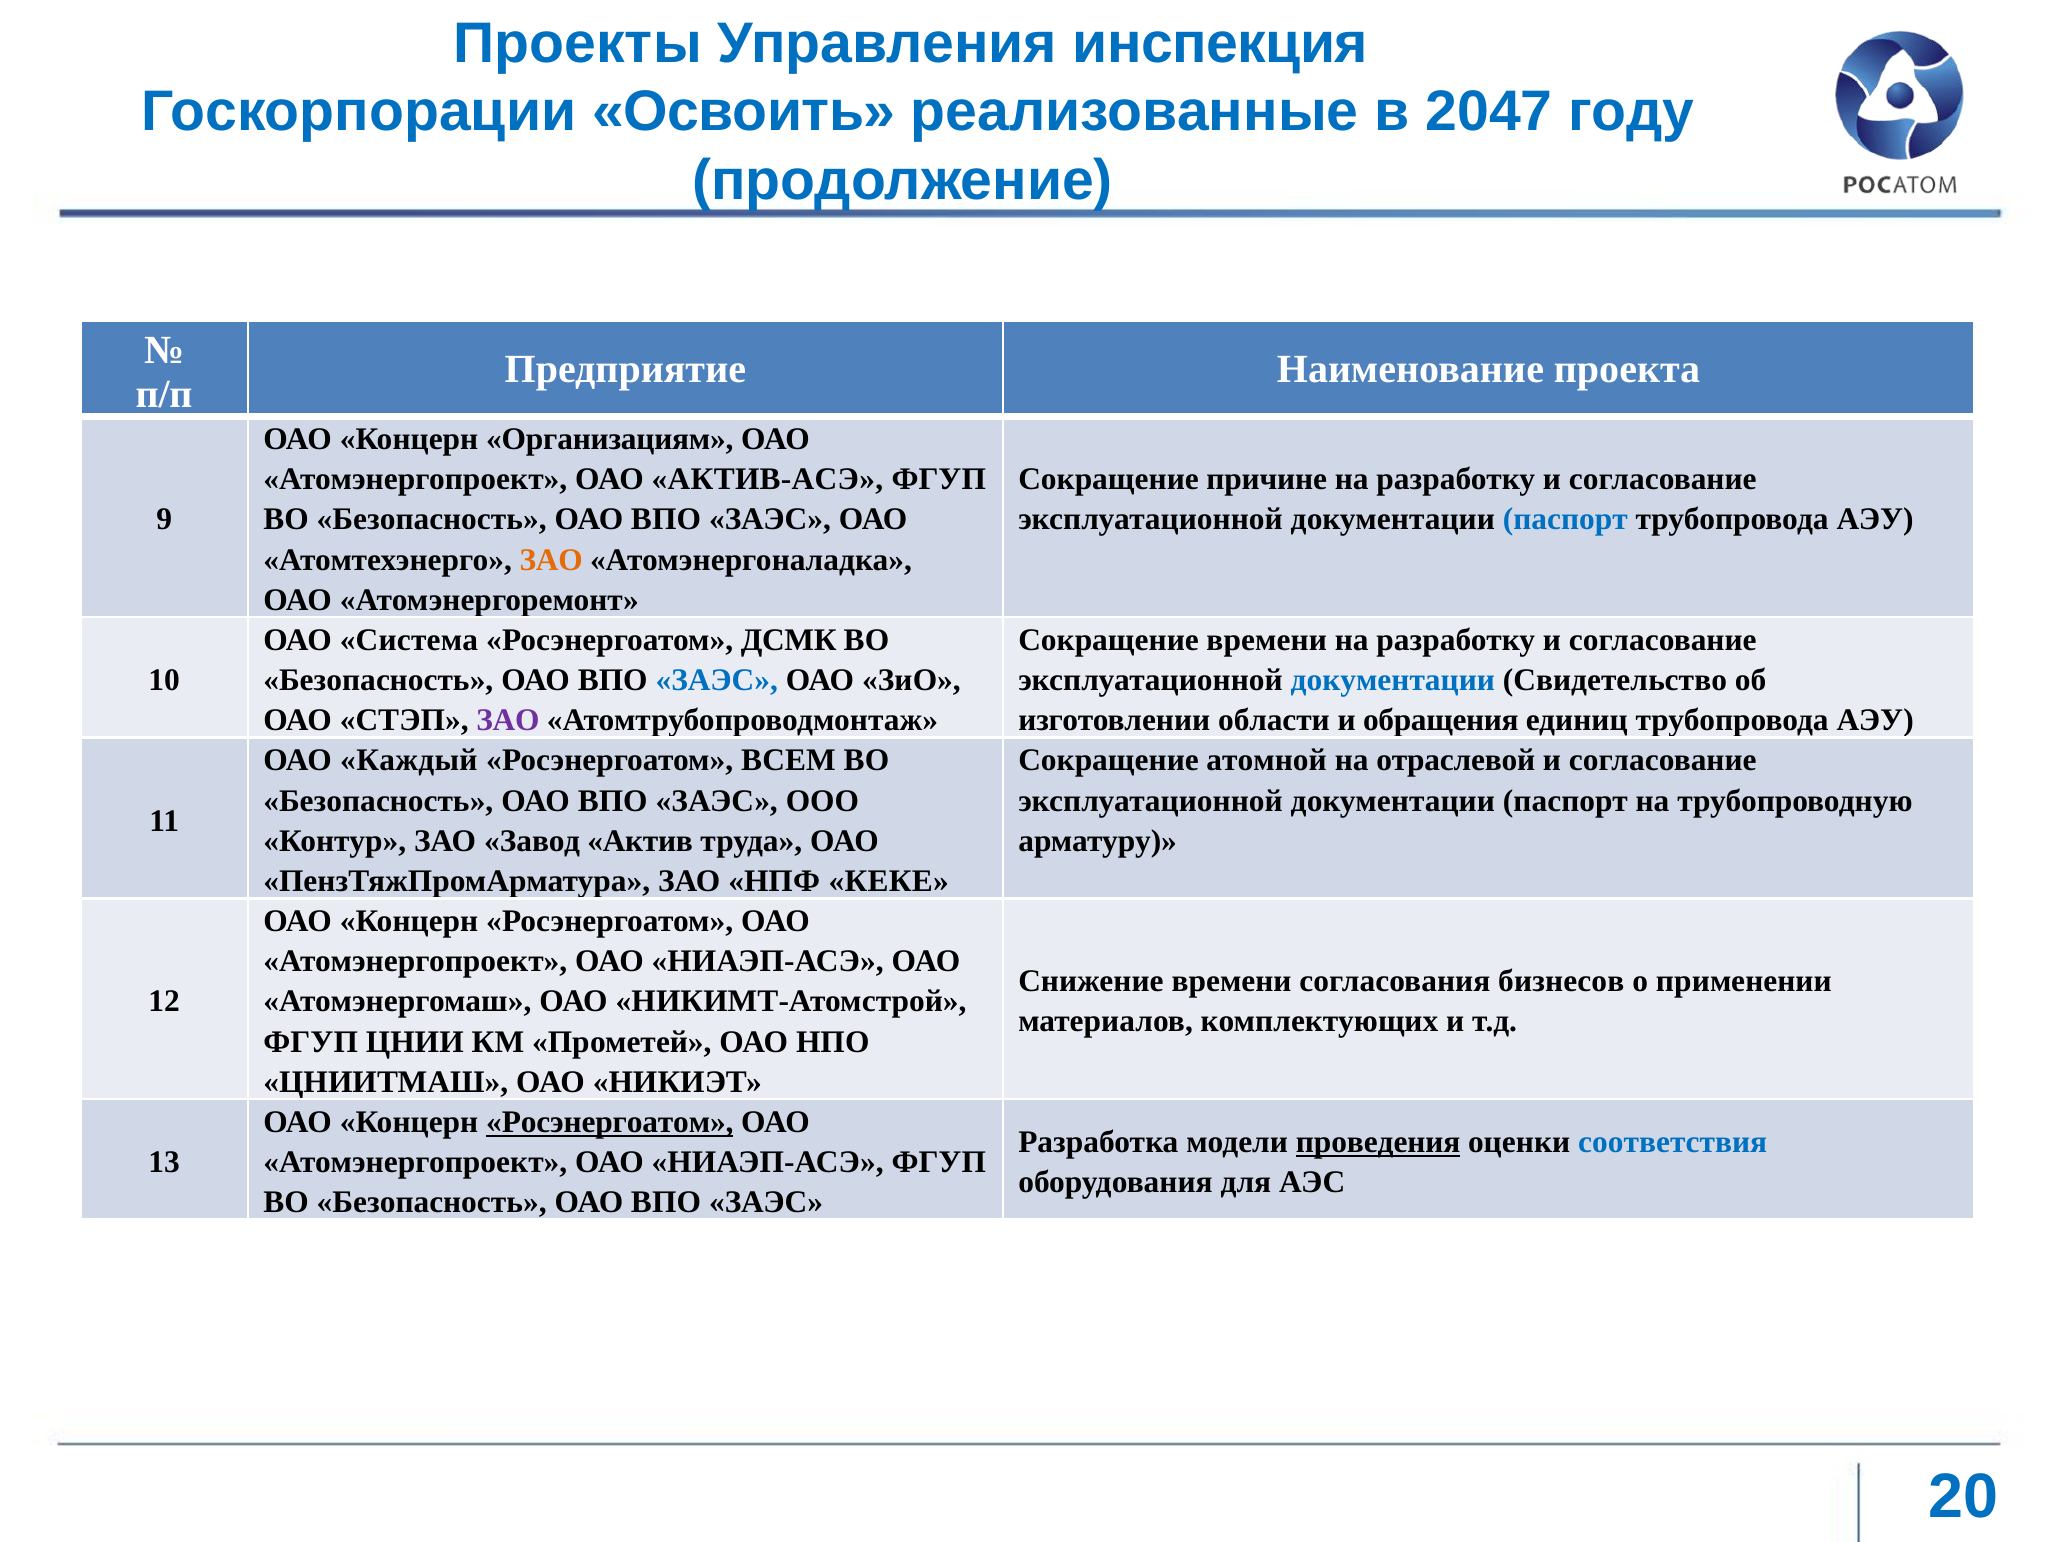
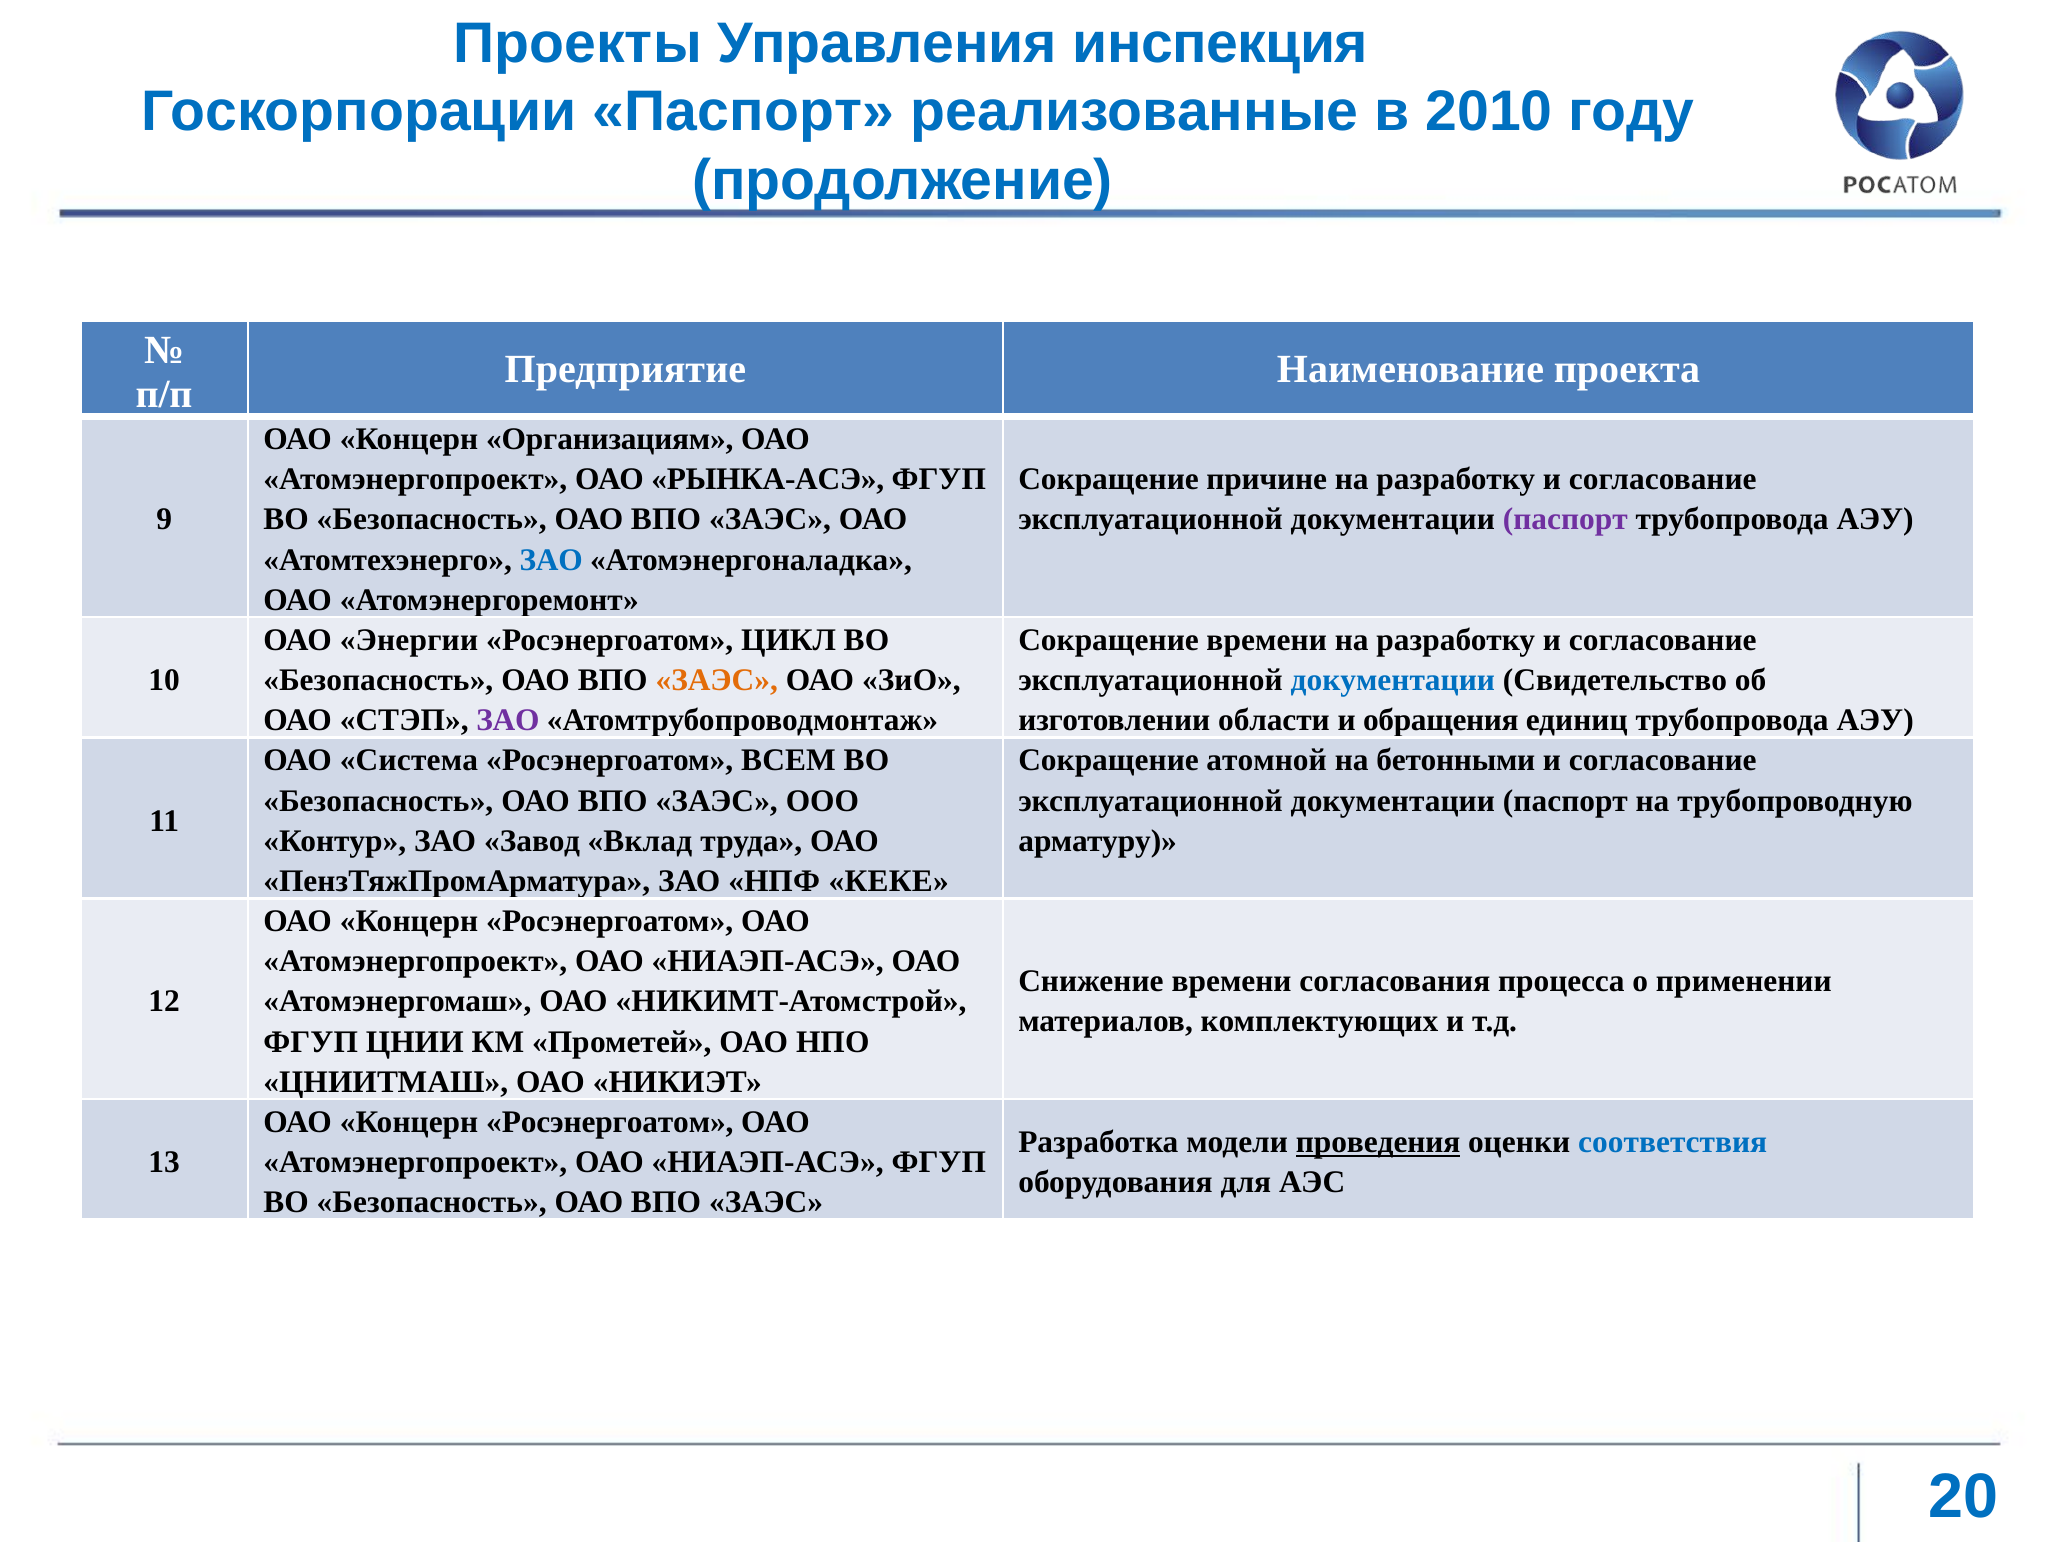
Госкорпорации Освоить: Освоить -> Паспорт
2047: 2047 -> 2010
АКТИВ-АСЭ: АКТИВ-АСЭ -> РЫНКА-АСЭ
паспорт at (1565, 520) colour: blue -> purple
ЗАО at (551, 560) colour: orange -> blue
Система: Система -> Энергии
ДСМК: ДСМК -> ЦИКЛ
ЗАЭС at (717, 680) colour: blue -> orange
Каждый: Каждый -> Система
отраслевой: отраслевой -> бетонными
Актив: Актив -> Вклад
бизнесов: бизнесов -> процесса
Росэнергоатом at (610, 1122) underline: present -> none
